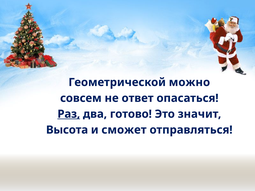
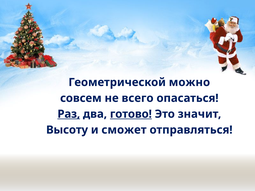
ответ: ответ -> всего
готово underline: none -> present
Высота: Высота -> Высоту
